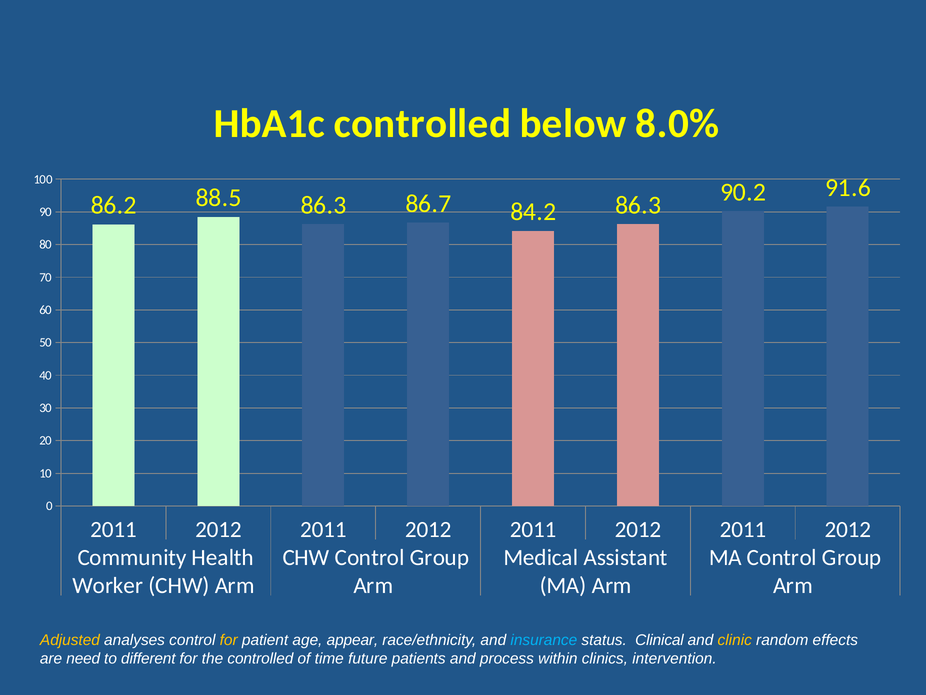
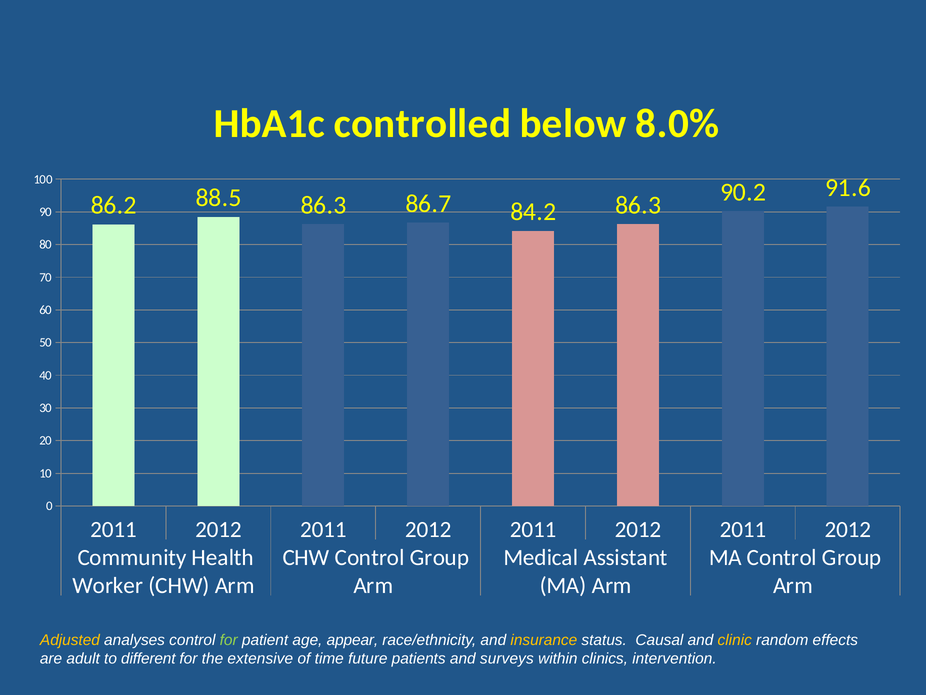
for at (229, 640) colour: yellow -> light green
insurance colour: light blue -> yellow
Clinical: Clinical -> Causal
need: need -> adult
the controlled: controlled -> extensive
process: process -> surveys
